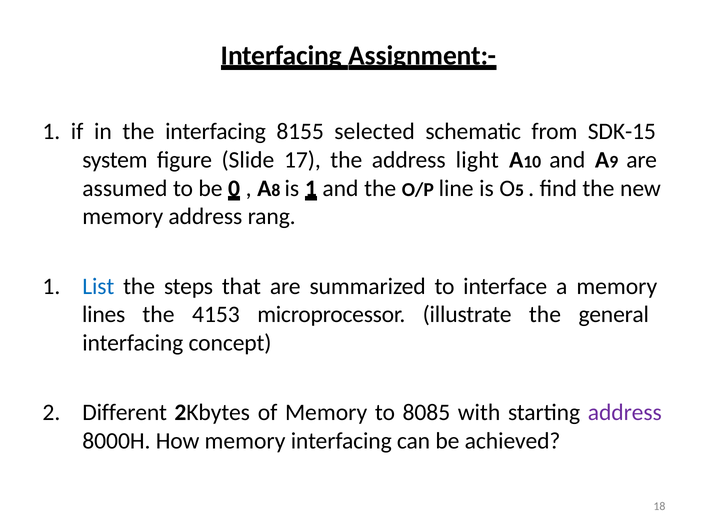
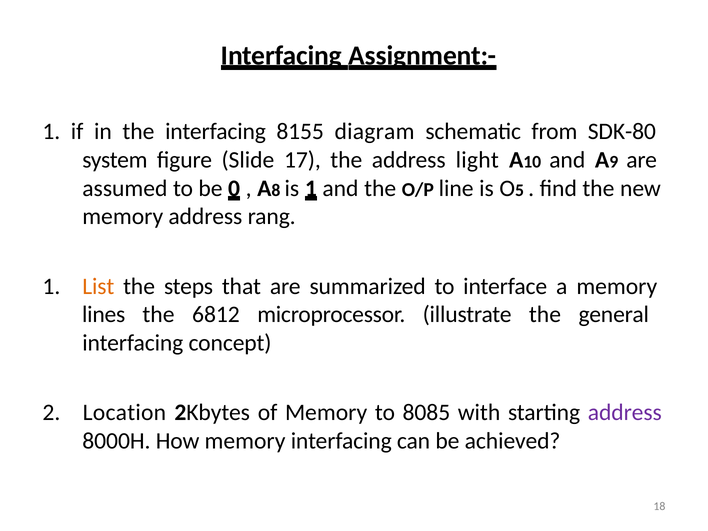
selected: selected -> diagram
SDK-15: SDK-15 -> SDK-80
List colour: blue -> orange
4153: 4153 -> 6812
Different: Different -> Location
